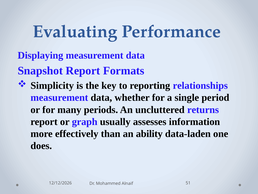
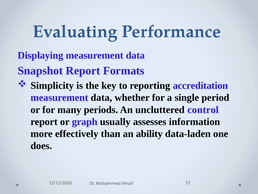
relationships: relationships -> accreditation
returns: returns -> control
